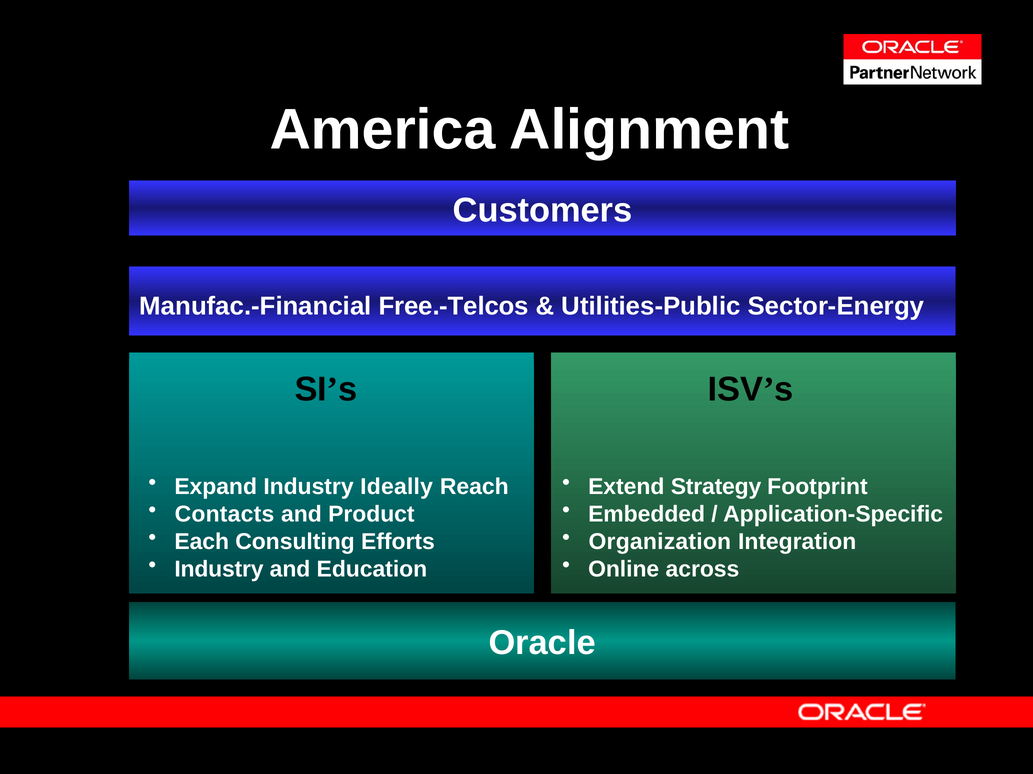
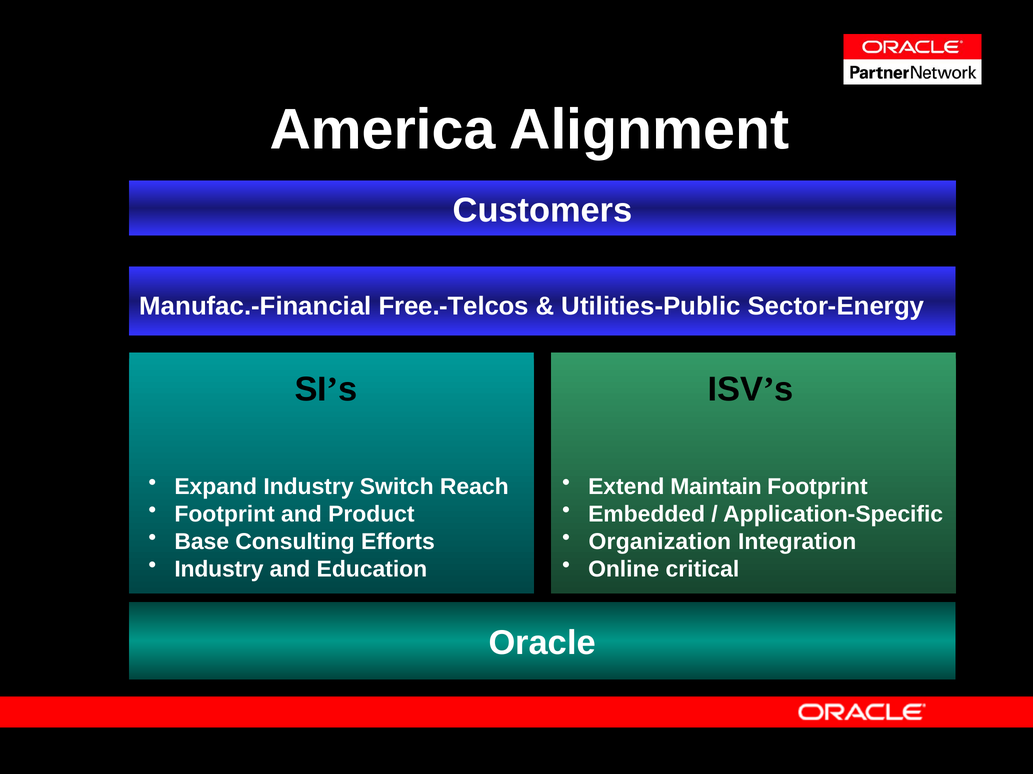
Ideally: Ideally -> Switch
Strategy: Strategy -> Maintain
Contacts at (224, 515): Contacts -> Footprint
Each: Each -> Base
across: across -> critical
